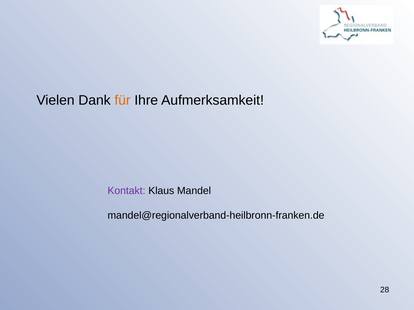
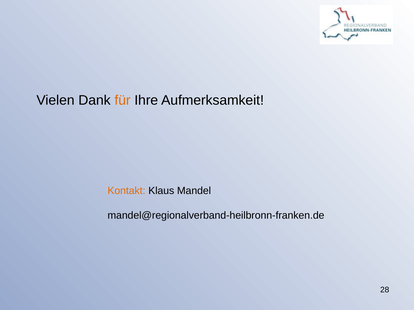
Kontakt colour: purple -> orange
